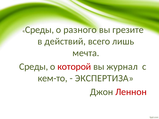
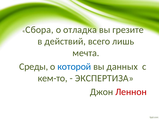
Среды at (40, 30): Среды -> Сбора
разного: разного -> отладка
которой colour: red -> blue
журнал: журнал -> данных
